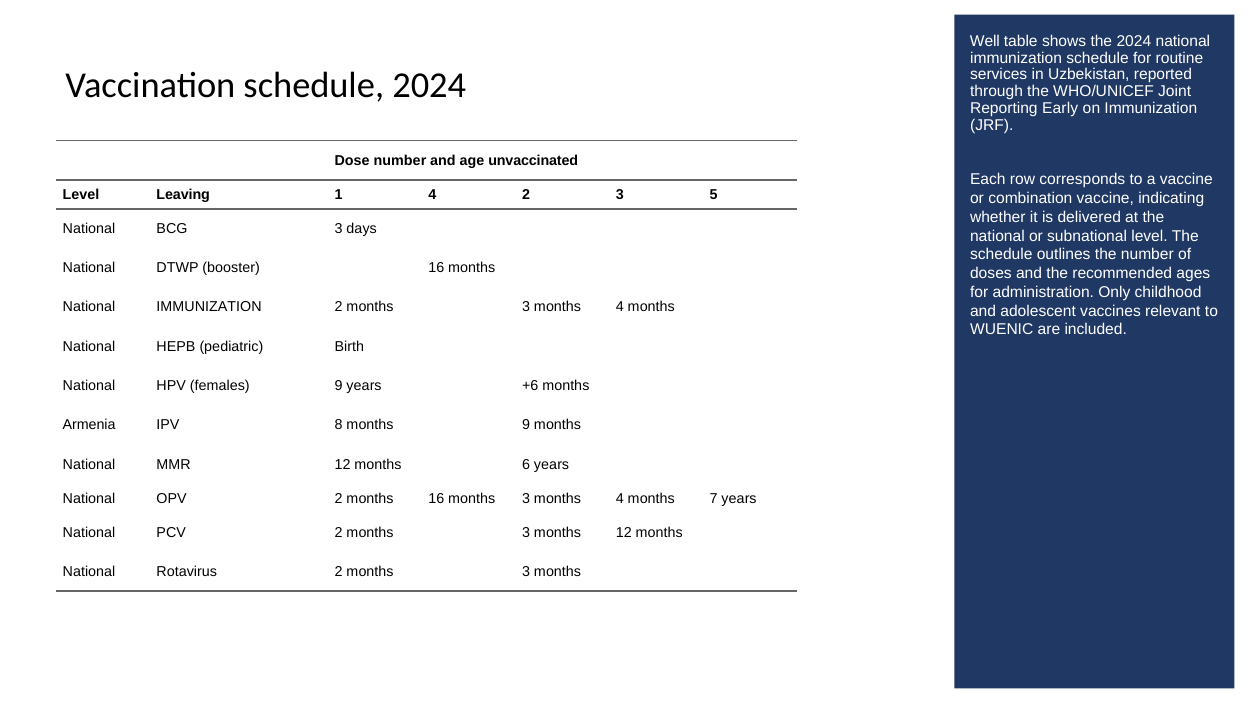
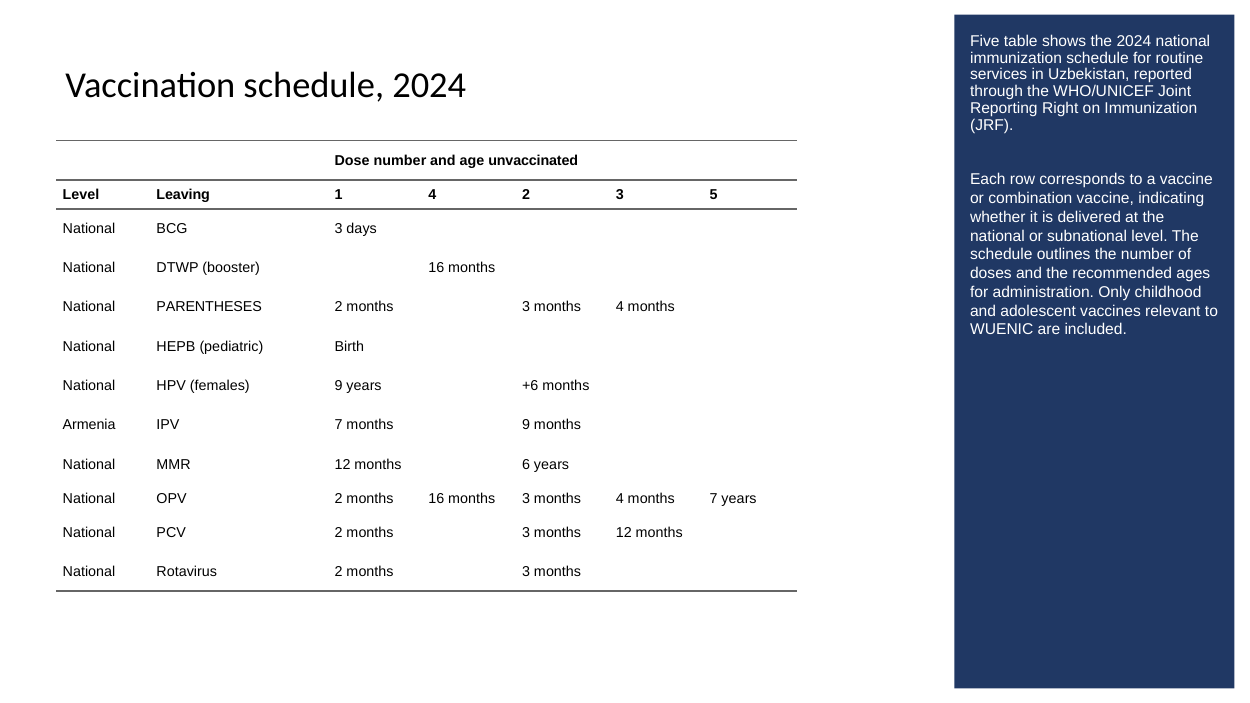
Well: Well -> Five
Early: Early -> Right
IMMUNIZATION at (209, 307): IMMUNIZATION -> PARENTHESES
IPV 8: 8 -> 7
